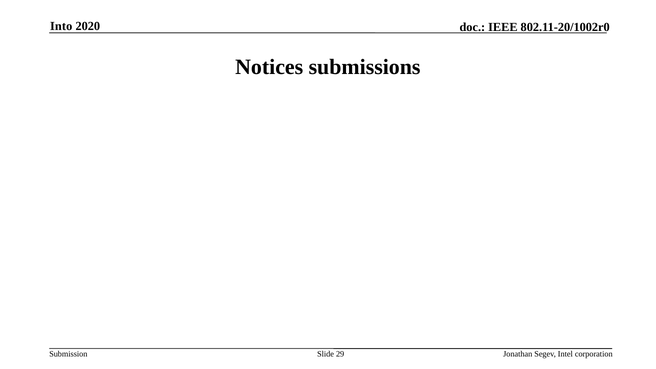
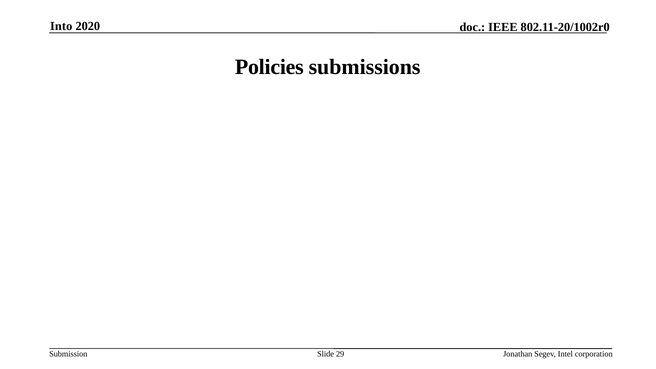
Notices: Notices -> Policies
